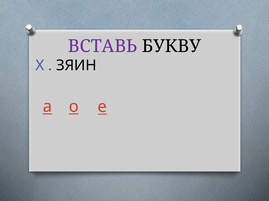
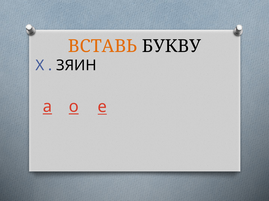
ВСТАВЬ colour: purple -> orange
